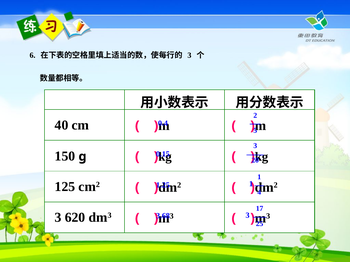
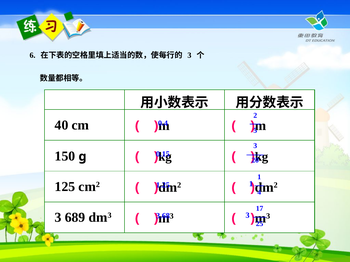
620: 620 -> 689
